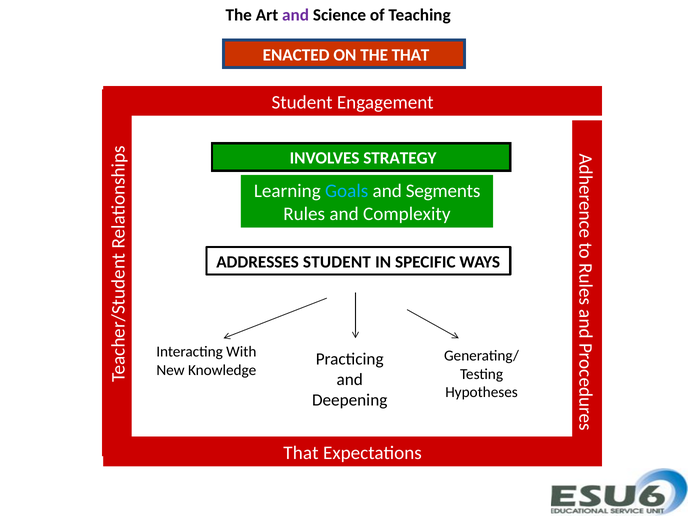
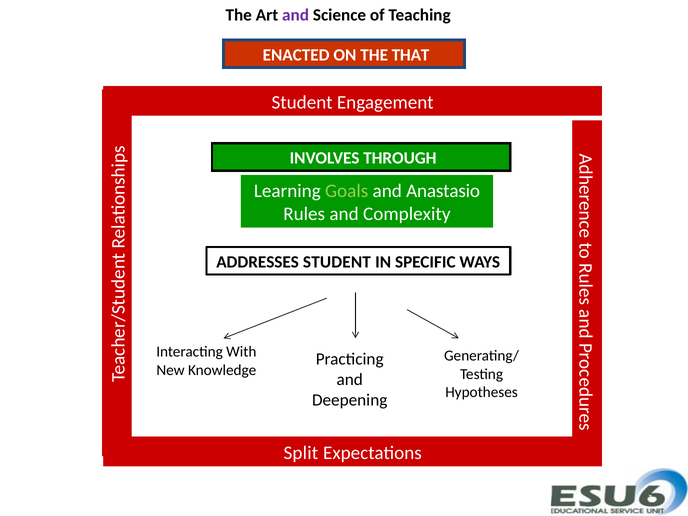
STRATEGY: STRATEGY -> THROUGH
Goals colour: light blue -> light green
Segments: Segments -> Anastasio
That at (301, 453): That -> Split
